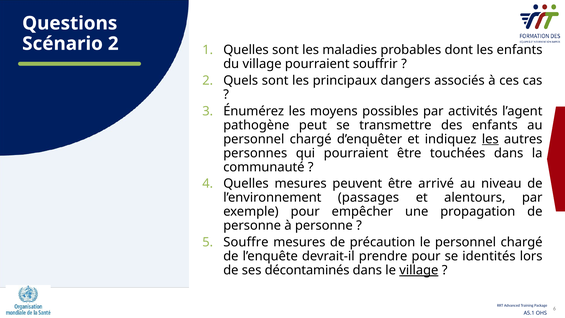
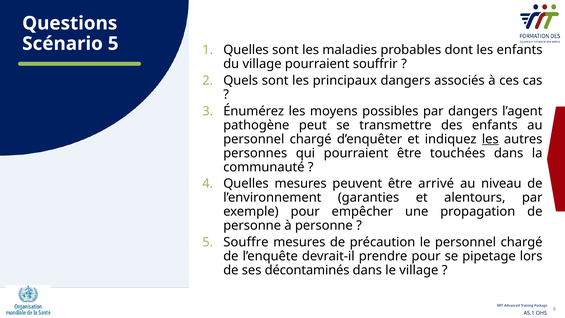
Scénario 2: 2 -> 5
par activités: activités -> dangers
passages: passages -> garanties
identités: identités -> pipetage
village at (419, 270) underline: present -> none
